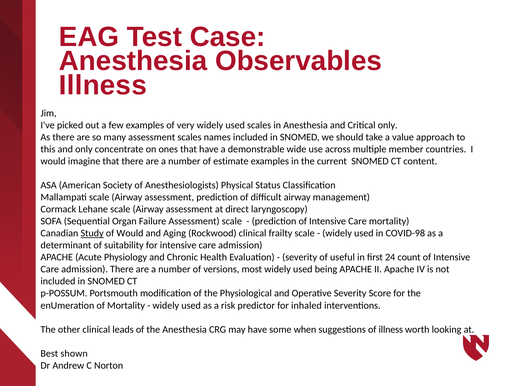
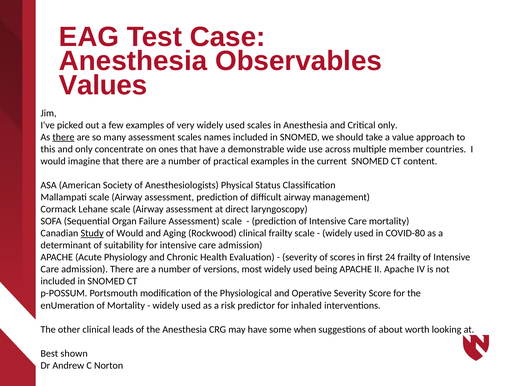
Illness at (103, 85): Illness -> Values
there at (63, 137) underline: none -> present
estimate: estimate -> practical
COVID-98: COVID-98 -> COVID-80
useful: useful -> scores
24 count: count -> frailty
of illness: illness -> about
